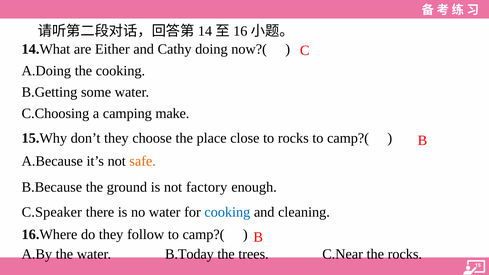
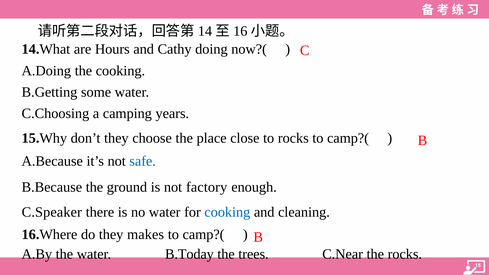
Either: Either -> Hours
make: make -> years
safe colour: orange -> blue
follow: follow -> makes
